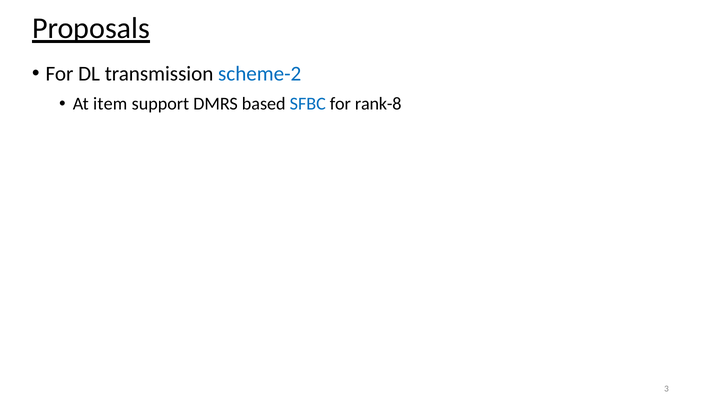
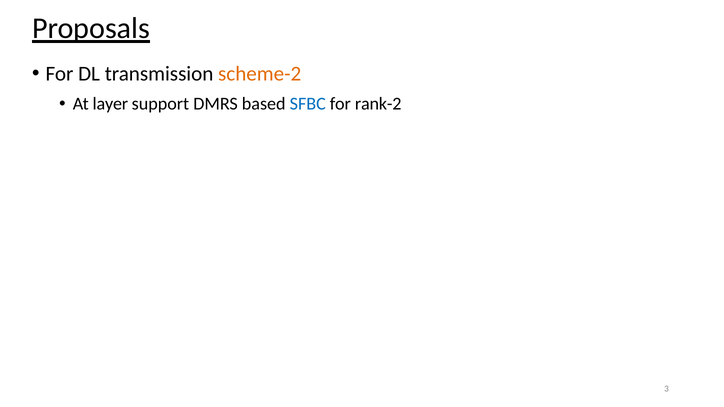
scheme-2 colour: blue -> orange
item: item -> layer
rank-8: rank-8 -> rank-2
